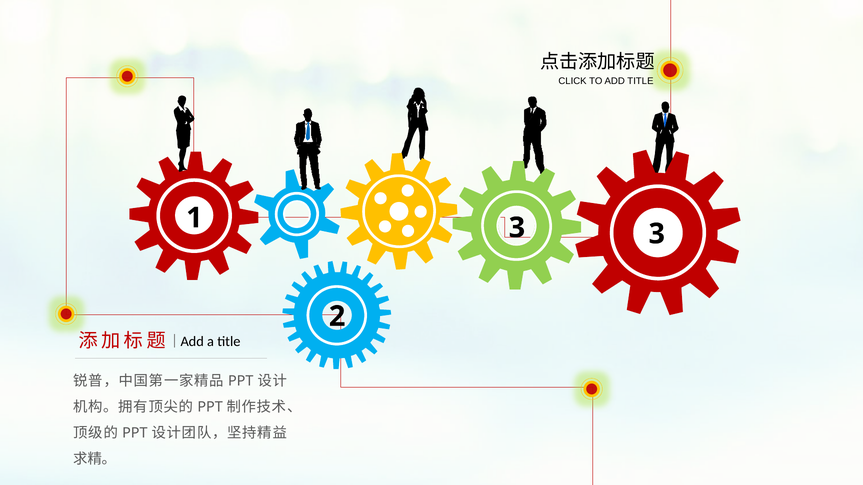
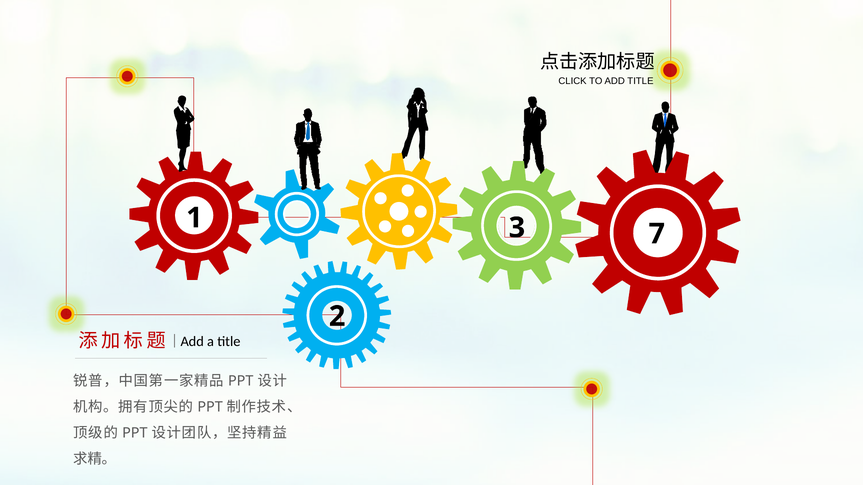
3 3: 3 -> 7
